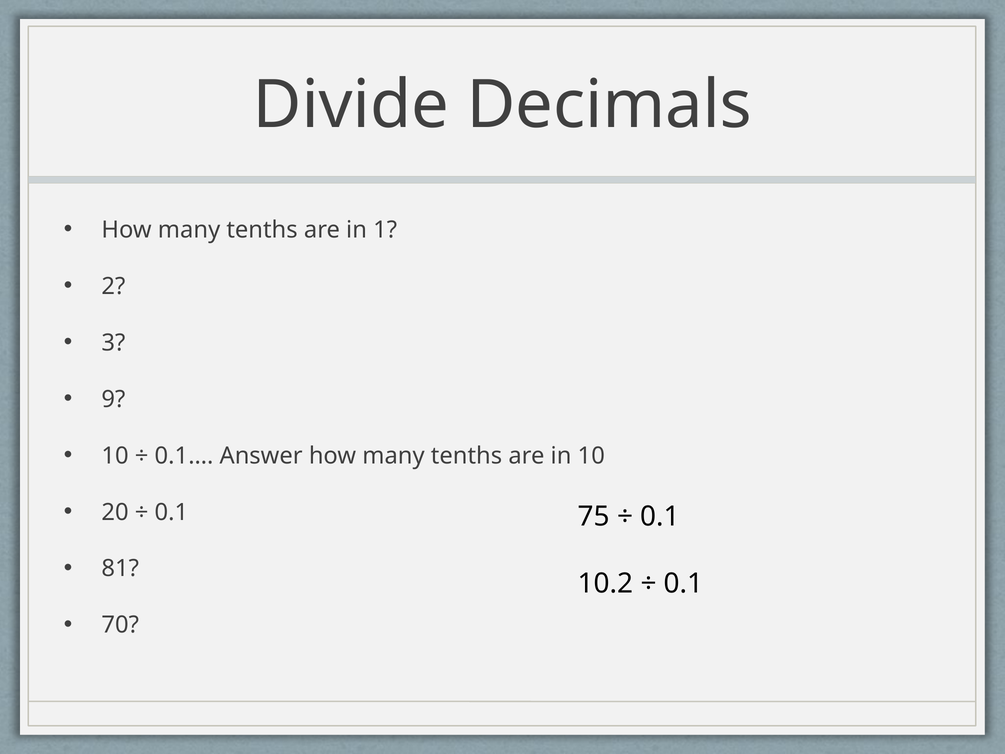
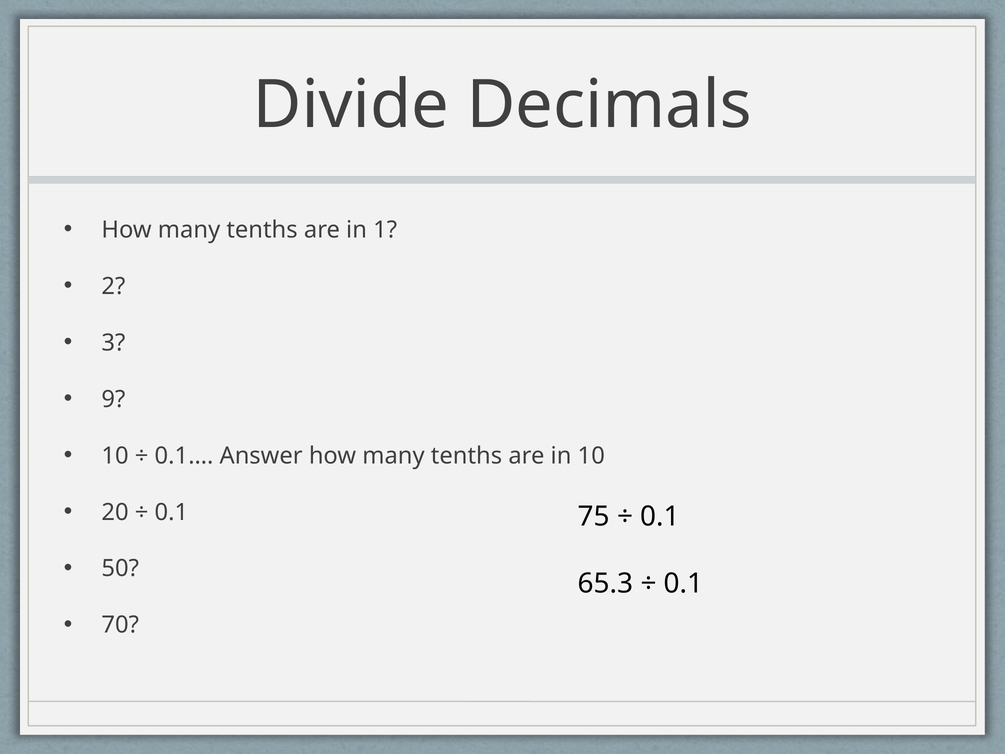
81: 81 -> 50
10.2: 10.2 -> 65.3
